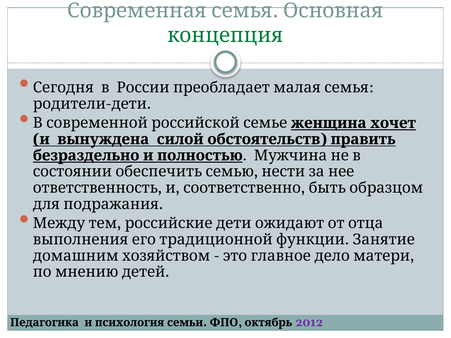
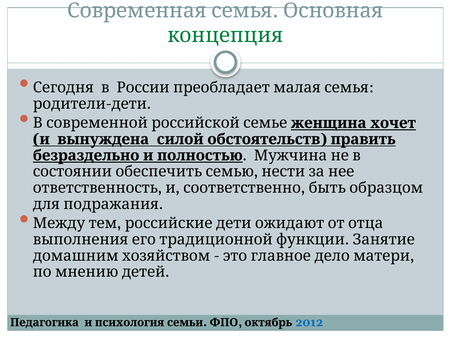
2012 colour: purple -> blue
